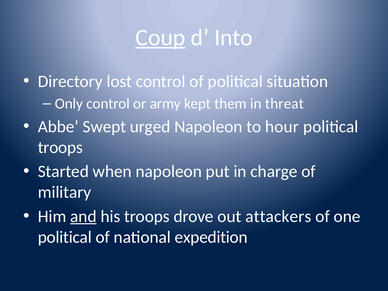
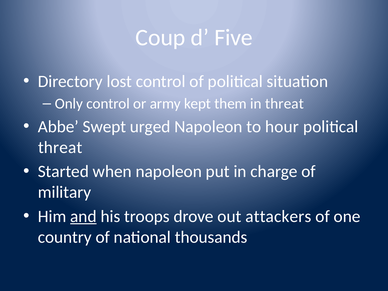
Coup underline: present -> none
Into: Into -> Five
troops at (60, 147): troops -> threat
political at (65, 237): political -> country
expedition: expedition -> thousands
